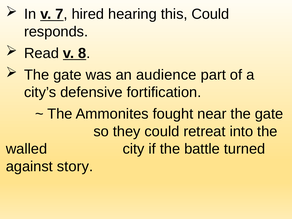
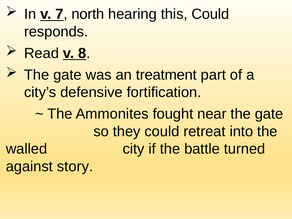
hired: hired -> north
audience: audience -> treatment
